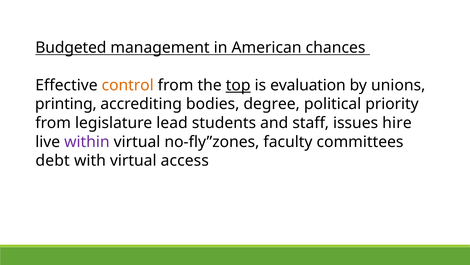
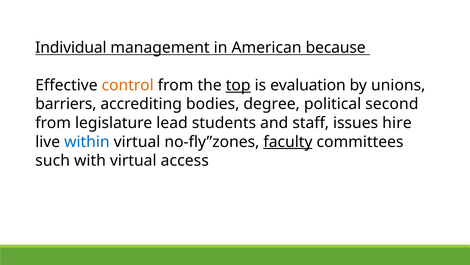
Budgeted: Budgeted -> Individual
chances: chances -> because
printing: printing -> barriers
priority: priority -> second
within colour: purple -> blue
faculty underline: none -> present
debt: debt -> such
